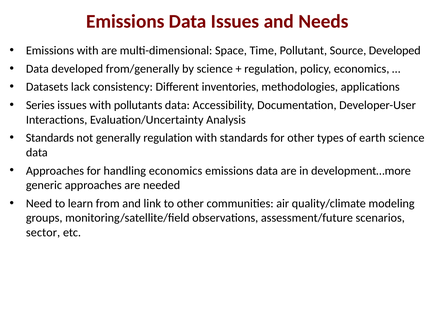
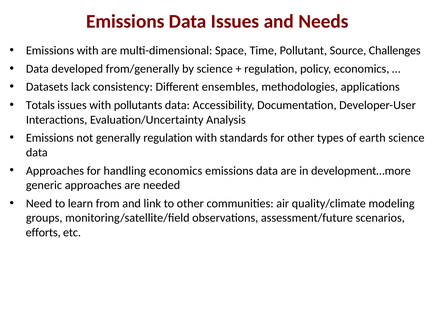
Source Developed: Developed -> Challenges
inventories: inventories -> ensembles
Series: Series -> Totals
Standards at (50, 138): Standards -> Emissions
sector: sector -> efforts
